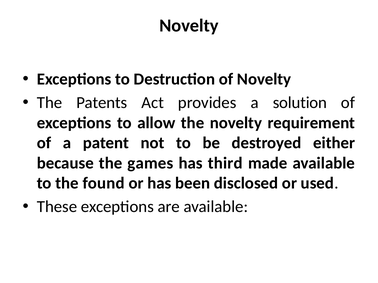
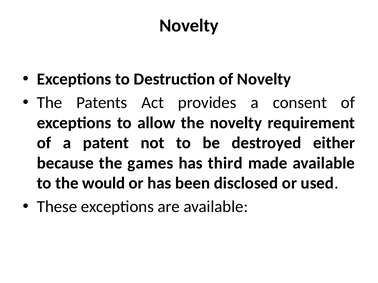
solution: solution -> consent
found: found -> would
